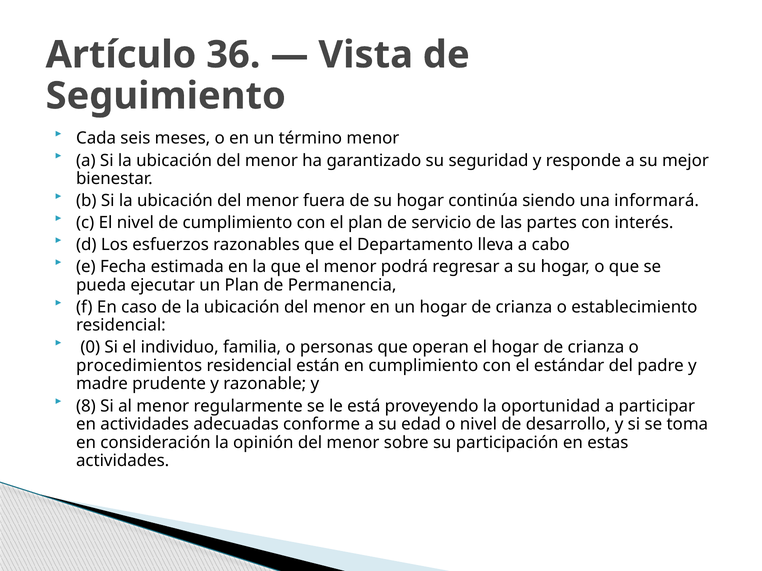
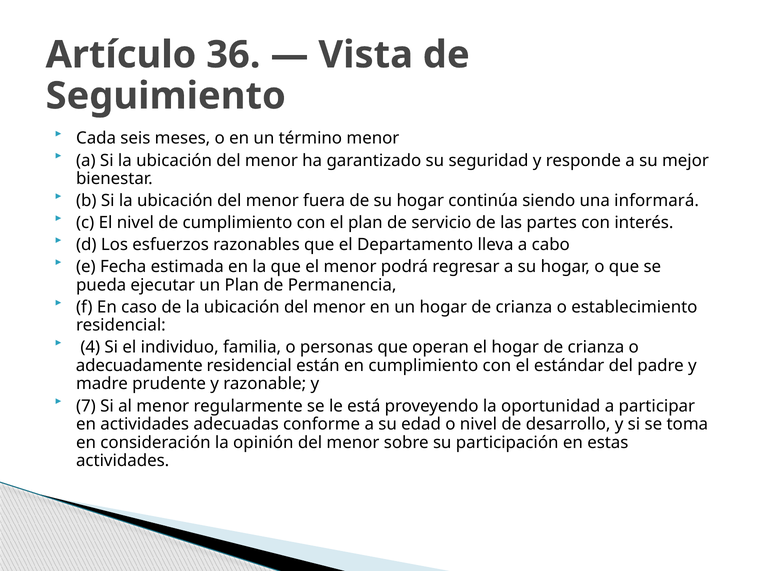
0: 0 -> 4
procedimientos: procedimientos -> adecuadamente
8: 8 -> 7
